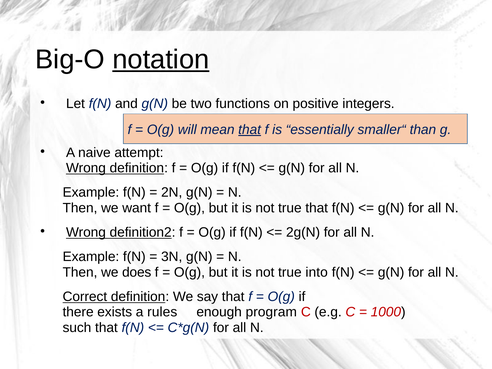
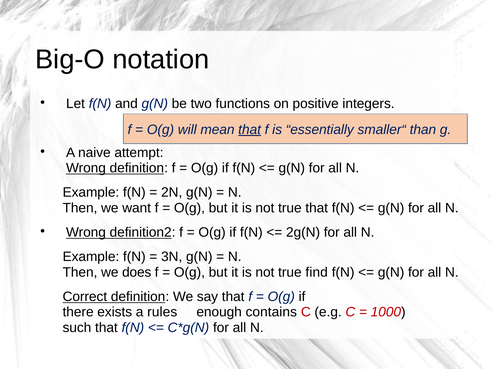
notation underline: present -> none
into: into -> find
program: program -> contains
